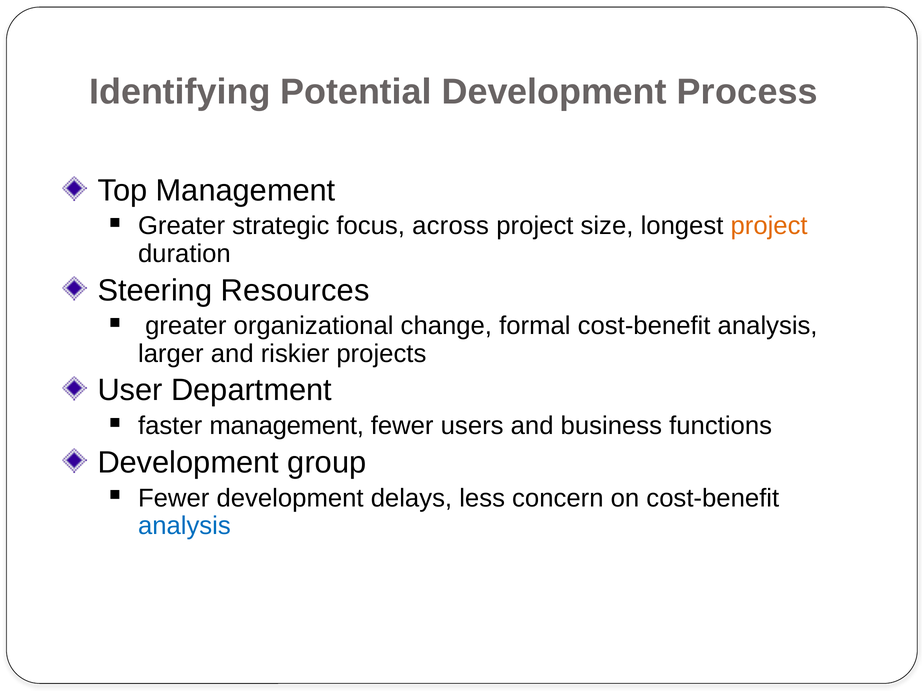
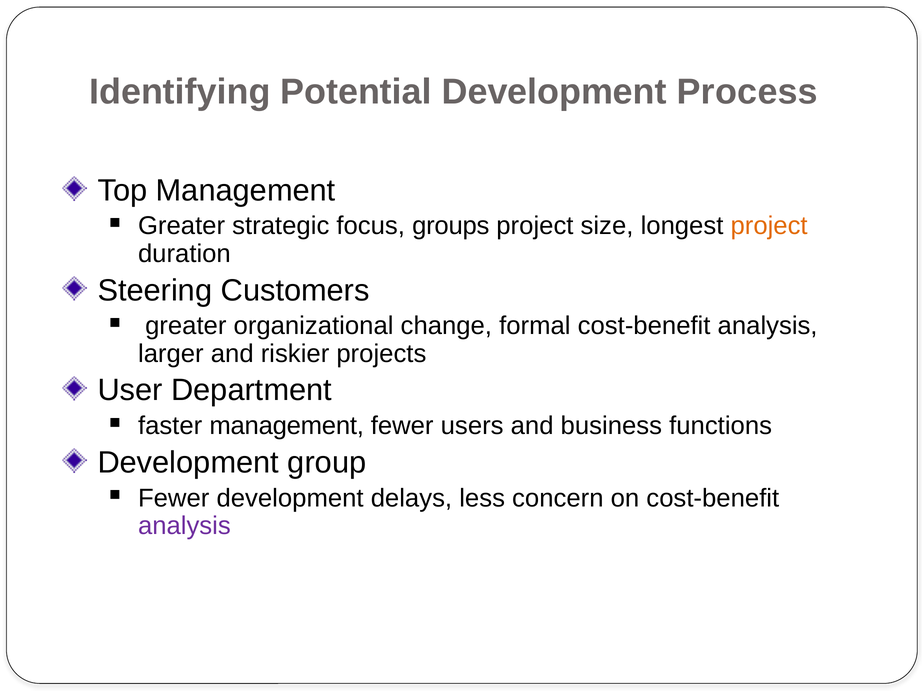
across: across -> groups
Resources: Resources -> Customers
analysis at (184, 526) colour: blue -> purple
